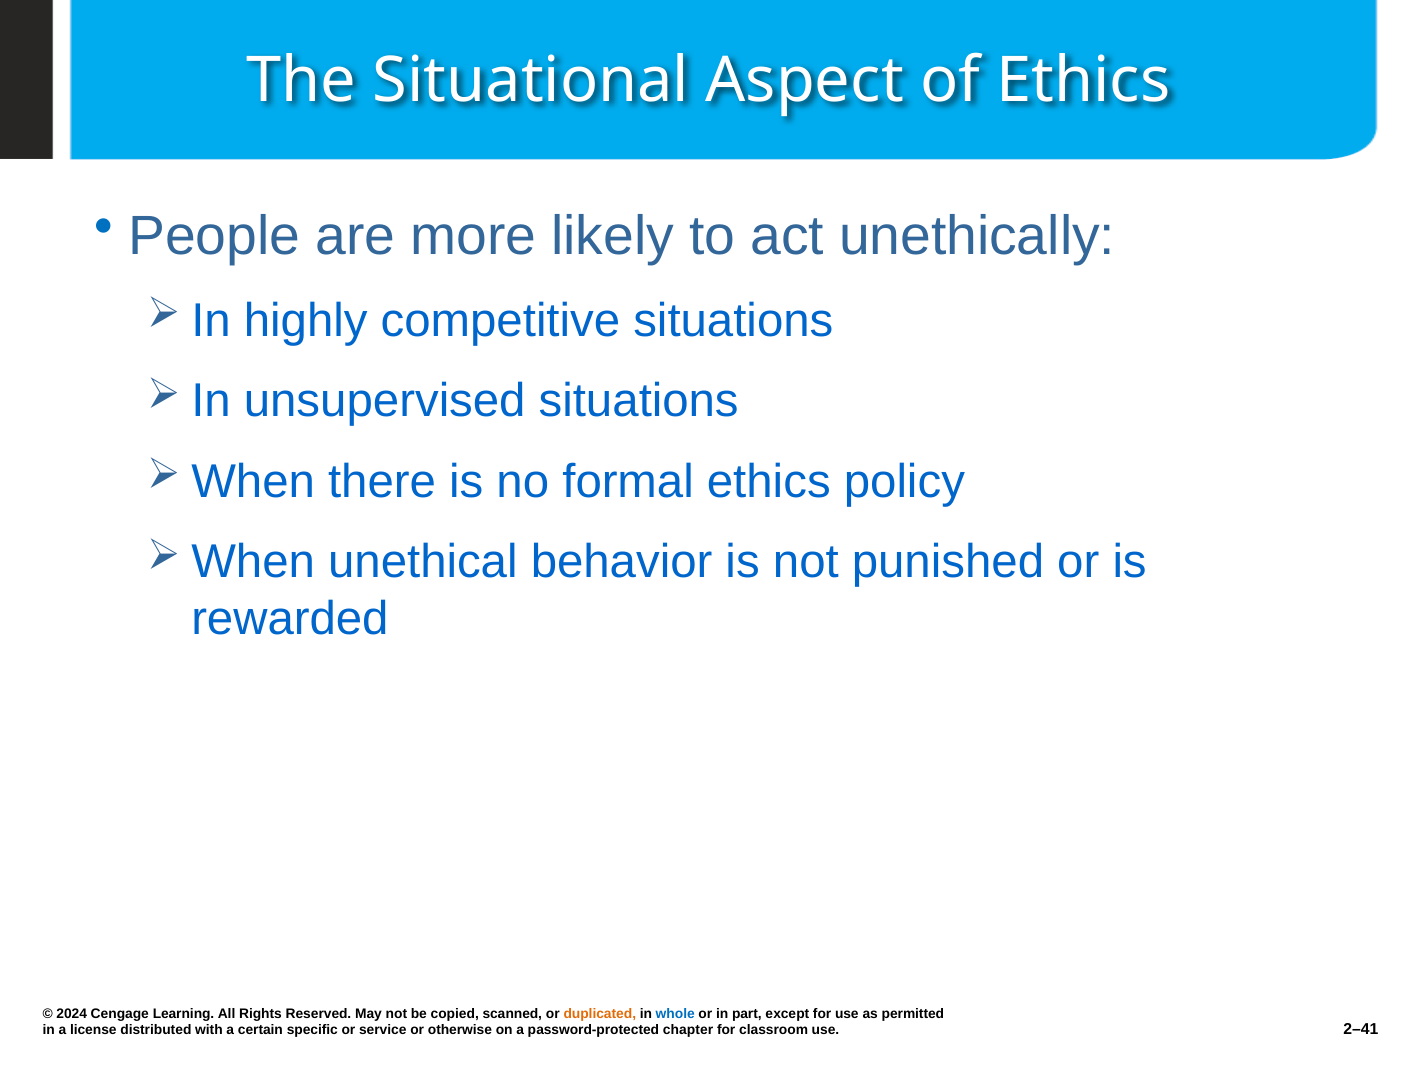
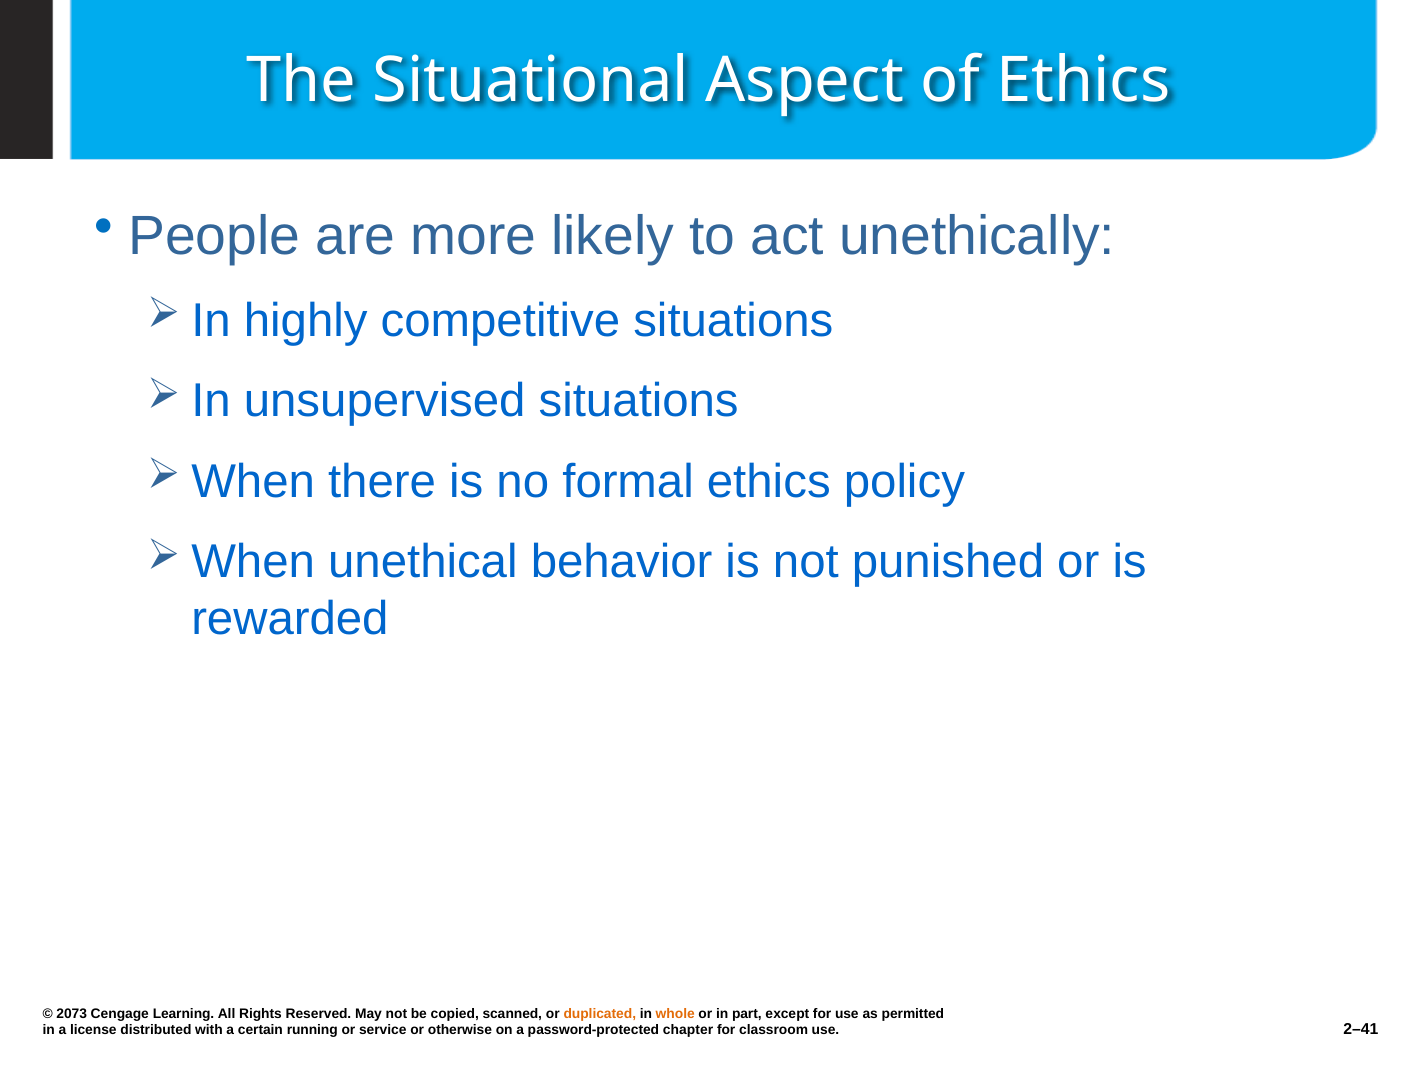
2024: 2024 -> 2073
whole colour: blue -> orange
specific: specific -> running
